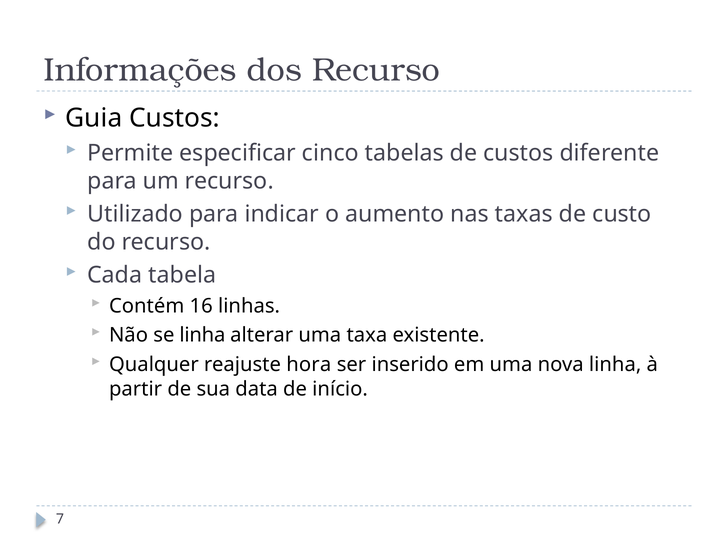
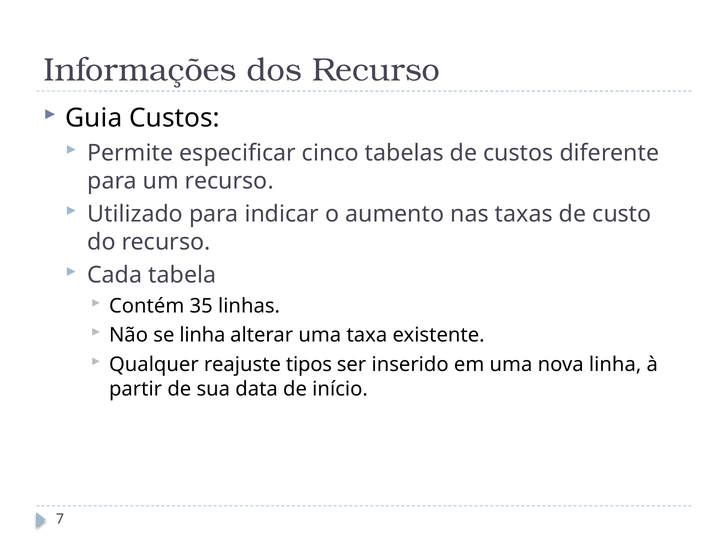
16: 16 -> 35
hora: hora -> tipos
